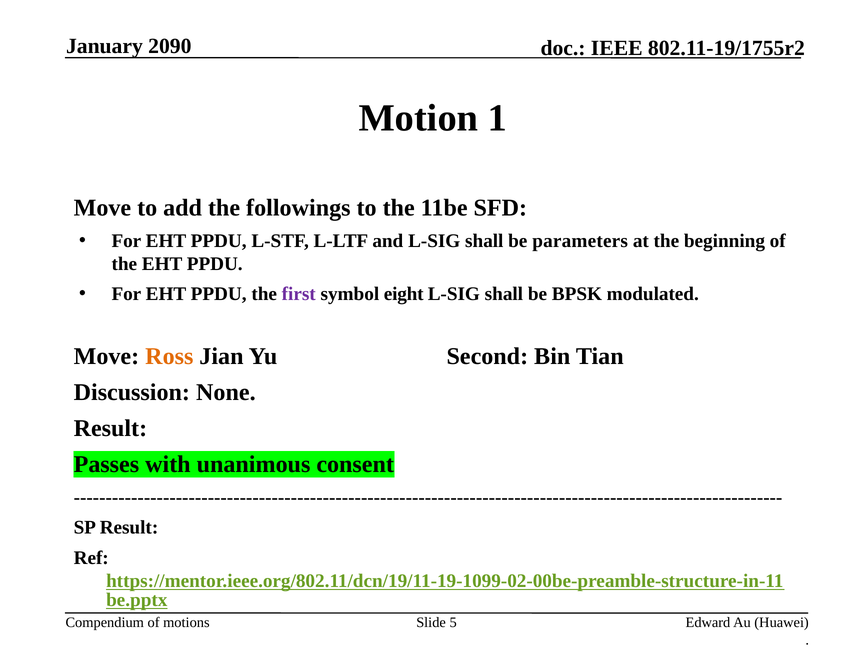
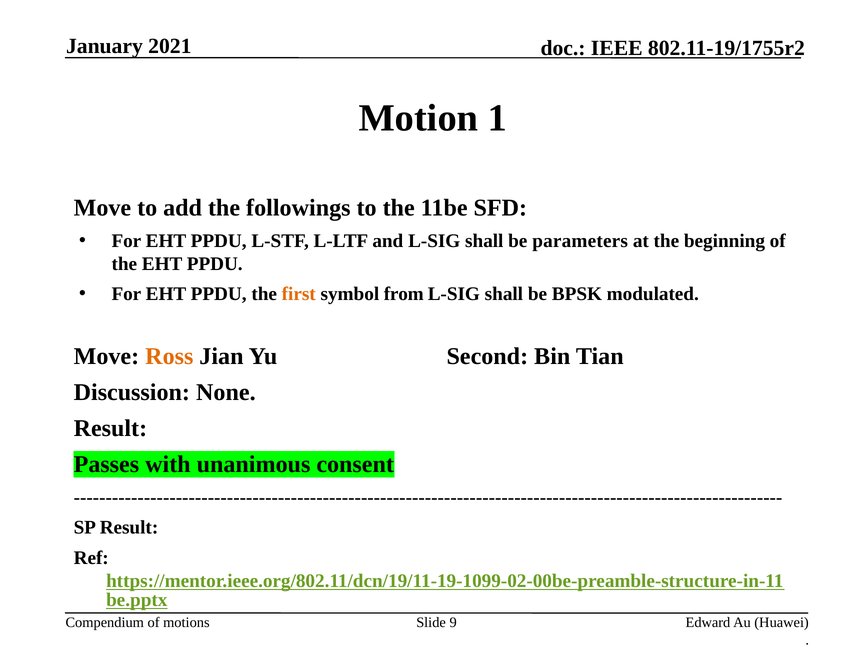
2090: 2090 -> 2021
first colour: purple -> orange
eight: eight -> from
5: 5 -> 9
